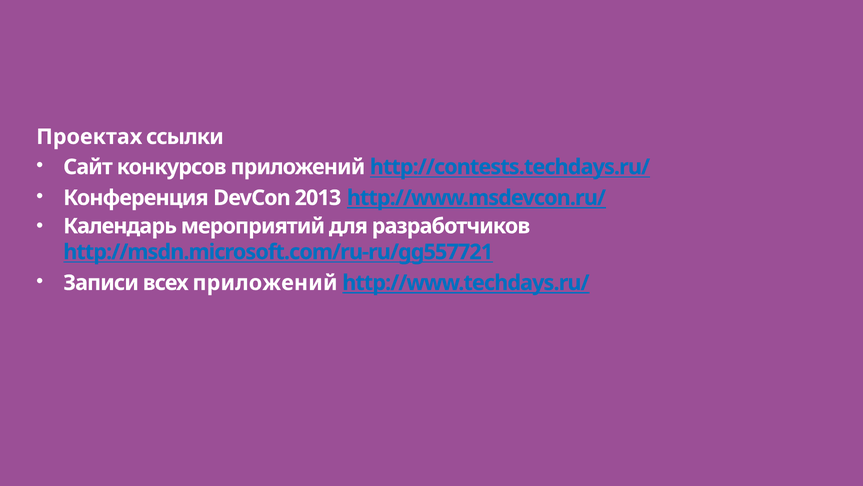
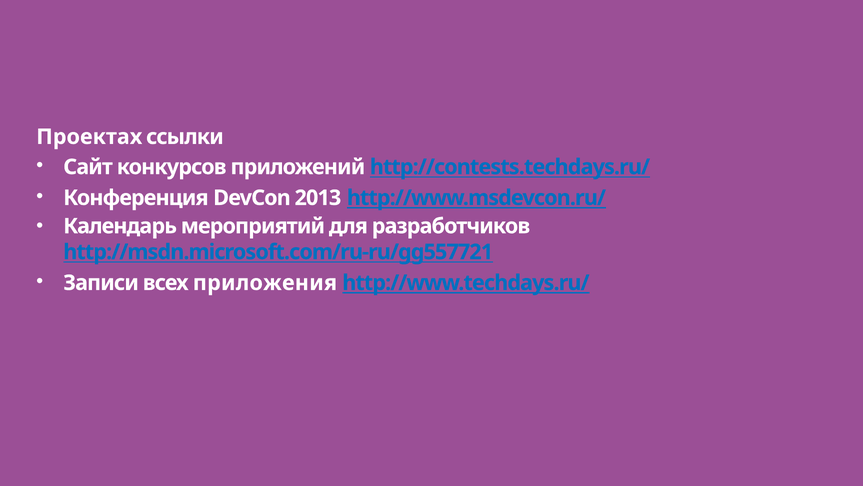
всех приложений: приложений -> приложения
